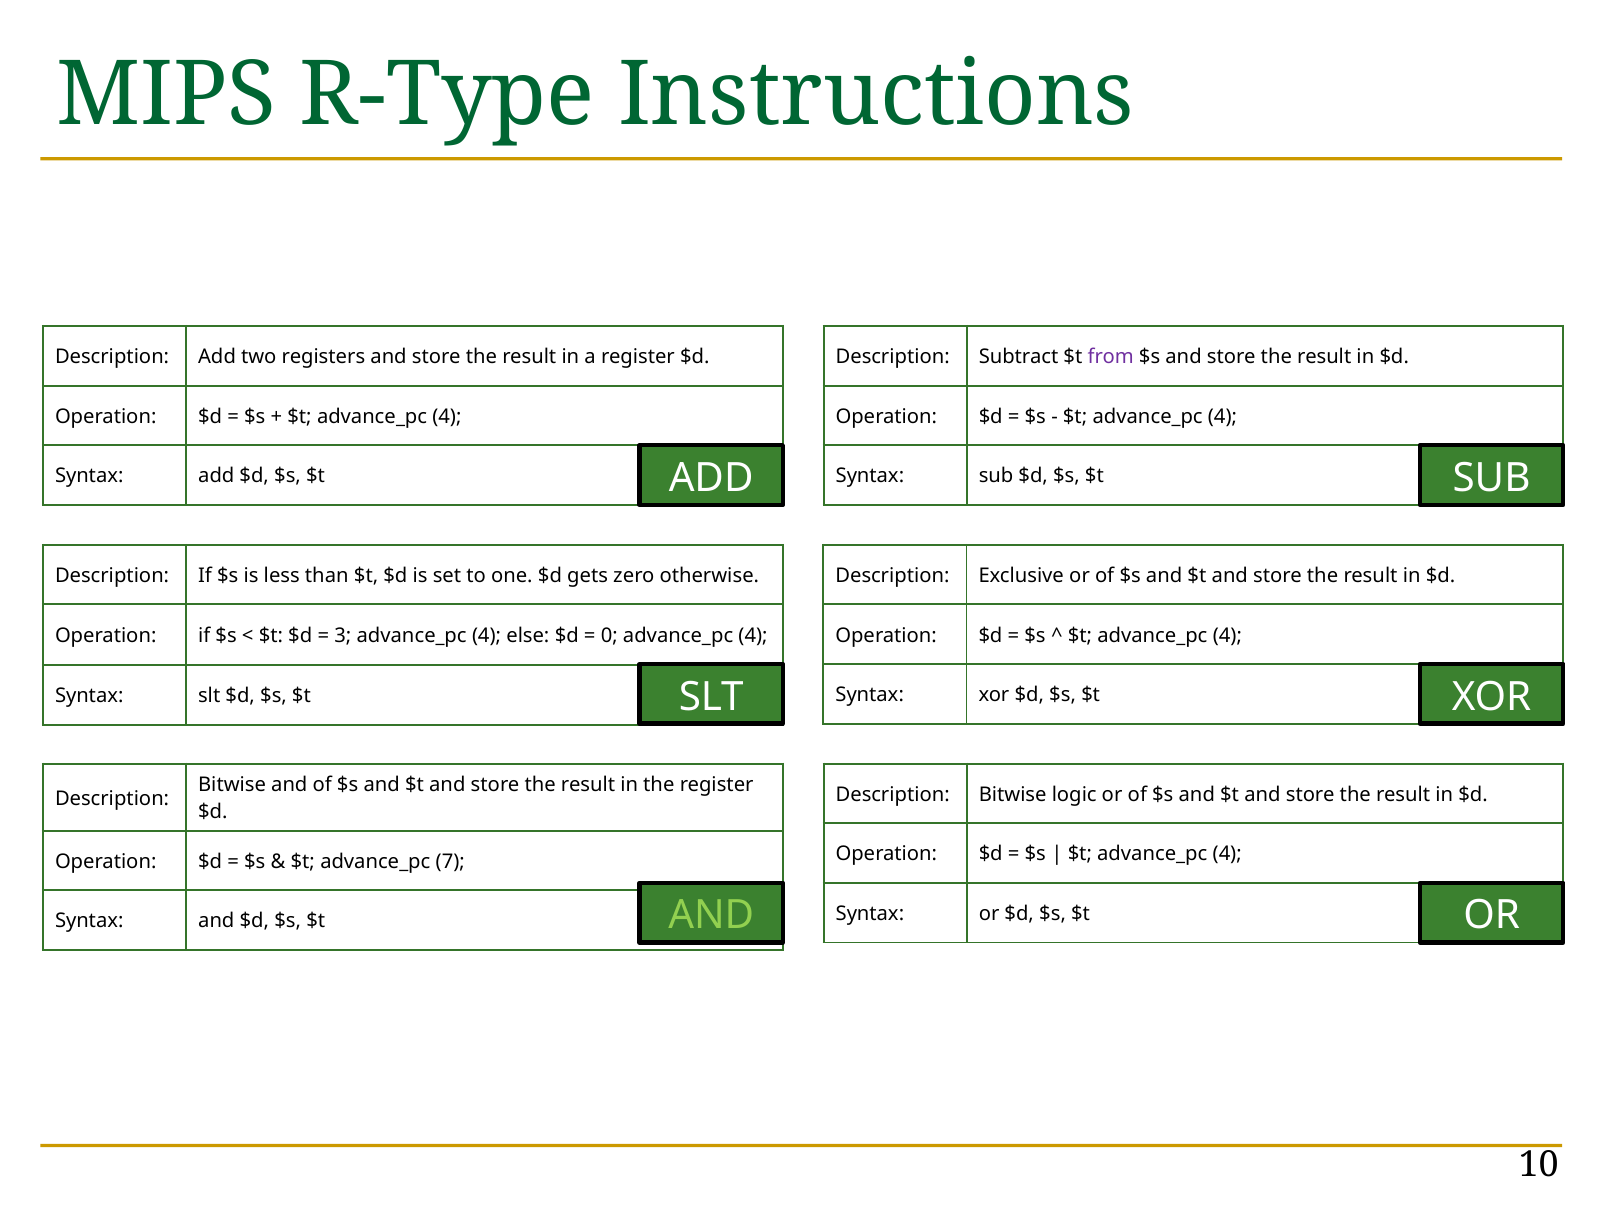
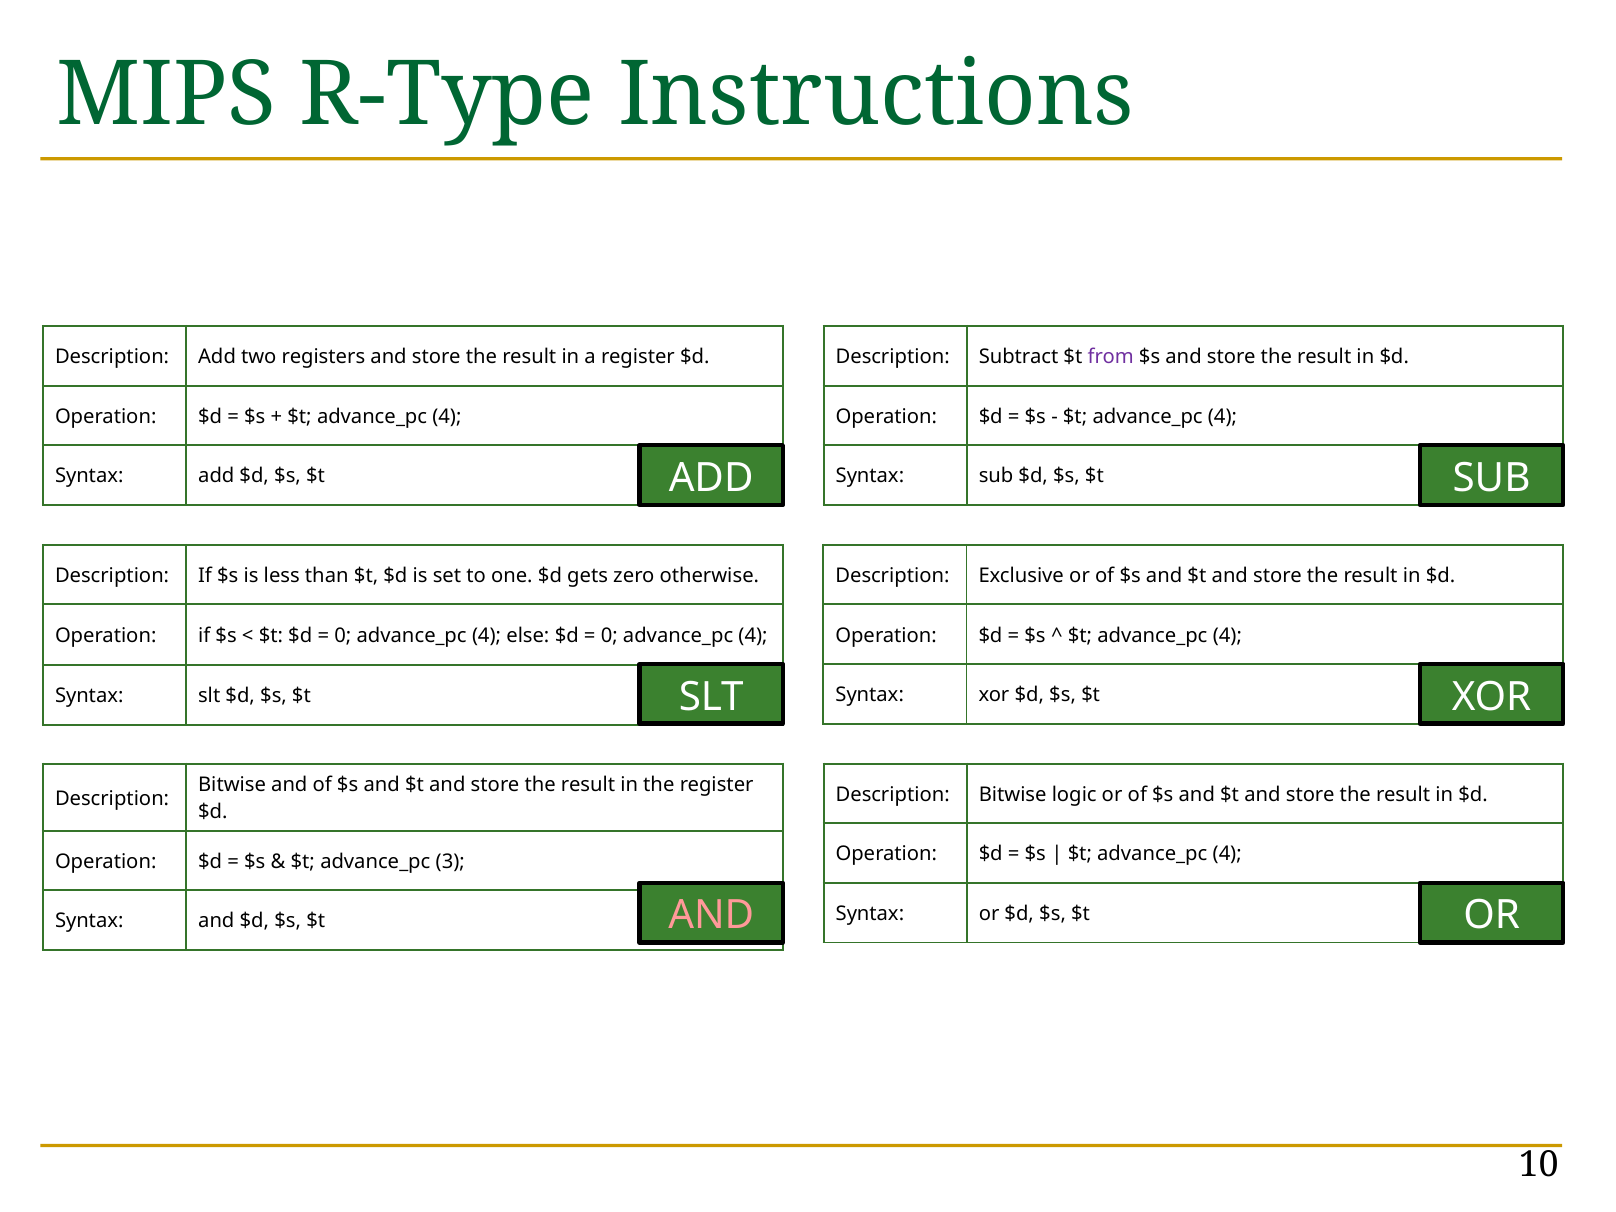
3 at (343, 636): 3 -> 0
7: 7 -> 3
AND at (711, 916) colour: light green -> pink
